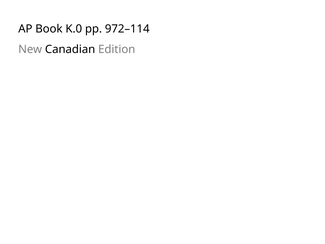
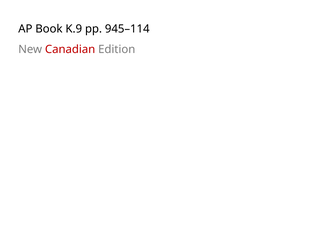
K.0: K.0 -> K.9
972–114: 972–114 -> 945–114
Canadian colour: black -> red
